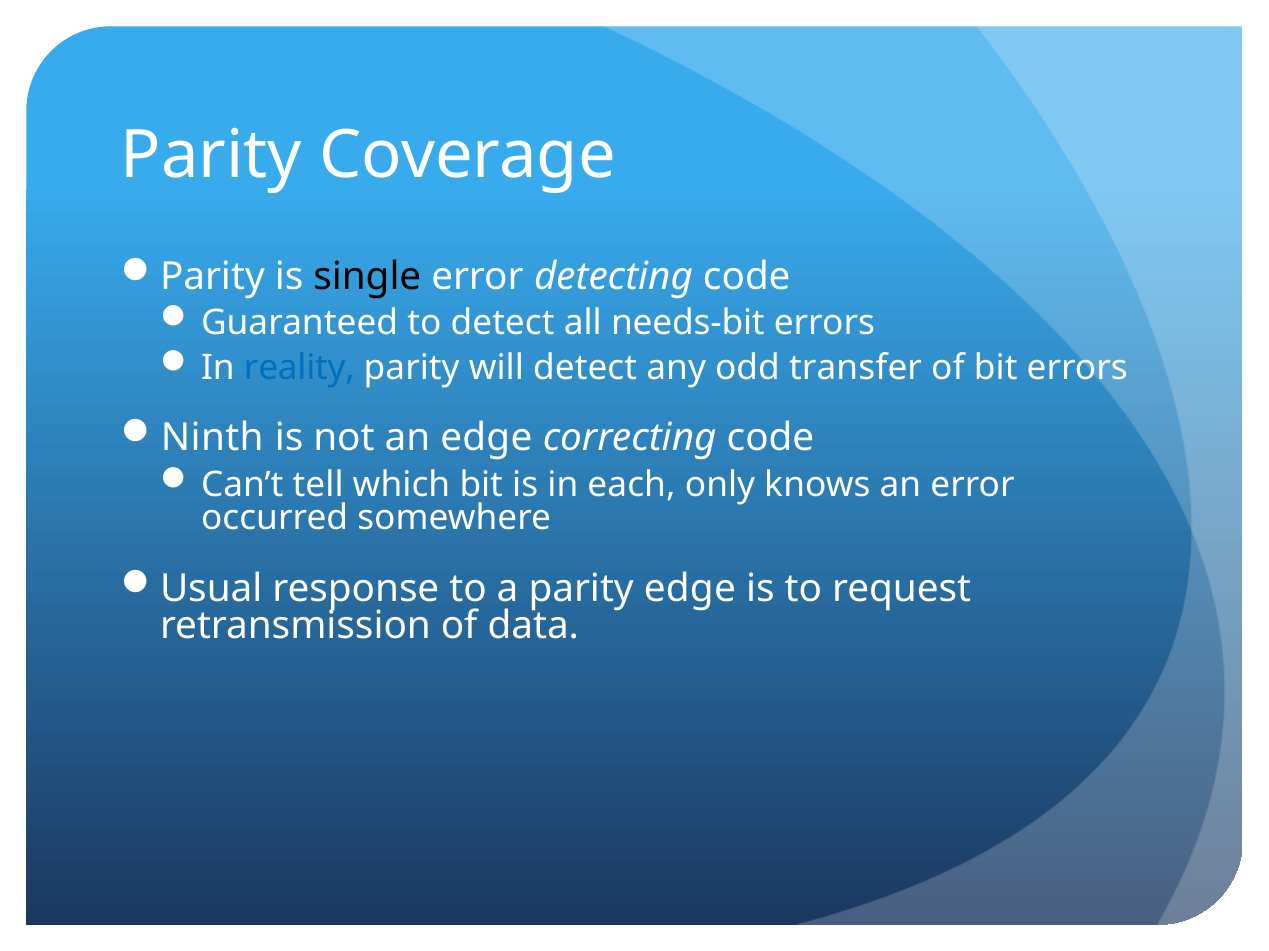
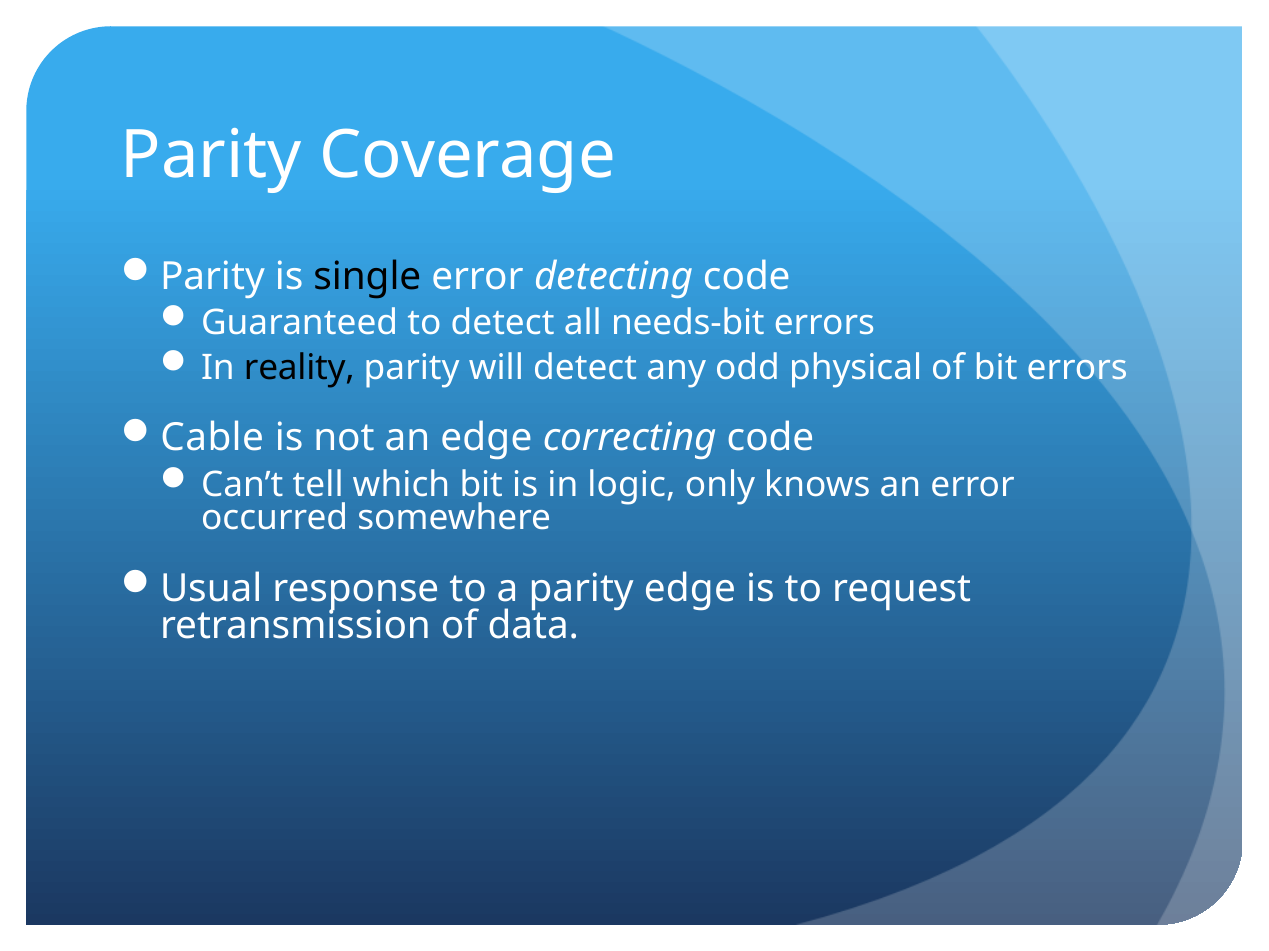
reality colour: blue -> black
transfer: transfer -> physical
Ninth: Ninth -> Cable
each: each -> logic
